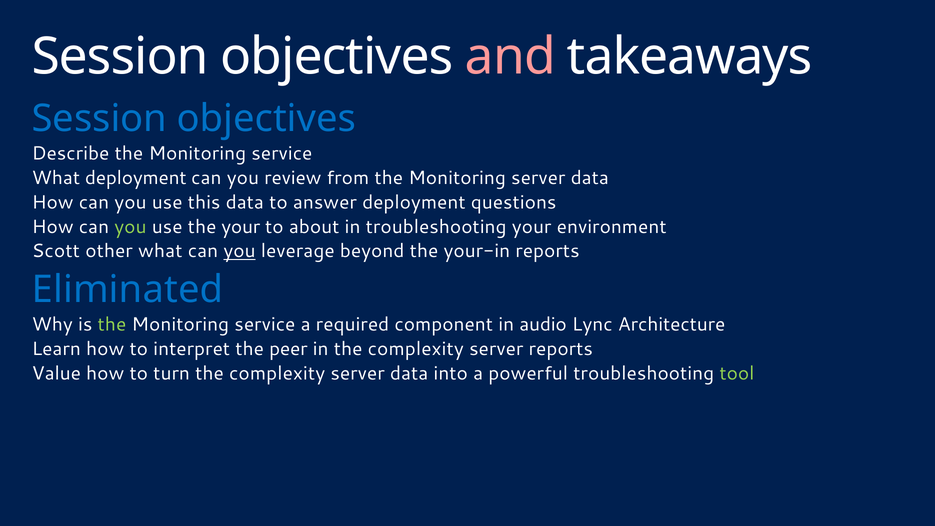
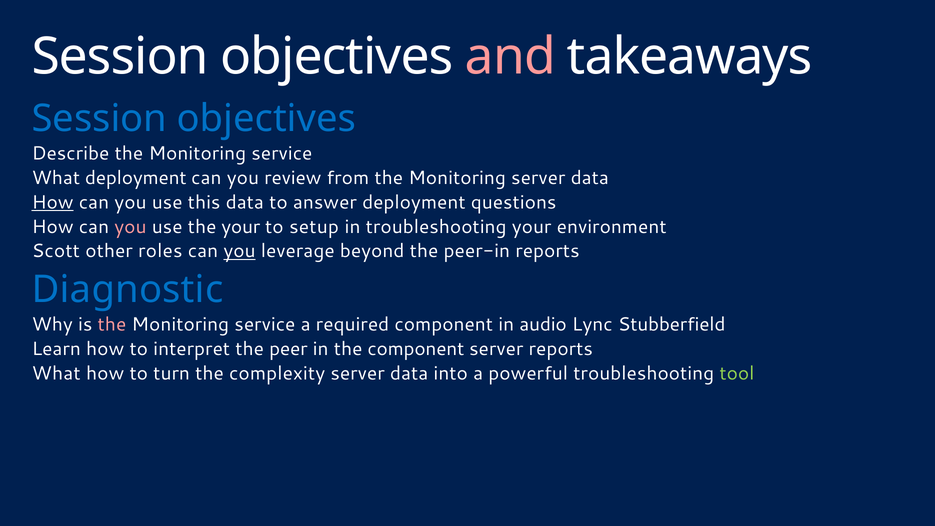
How at (53, 202) underline: none -> present
you at (130, 227) colour: light green -> pink
about: about -> setup
other what: what -> roles
your-in: your-in -> peer-in
Eliminated: Eliminated -> Diagnostic
the at (112, 324) colour: light green -> pink
Architecture: Architecture -> Stubberfield
in the complexity: complexity -> component
Value at (56, 373): Value -> What
